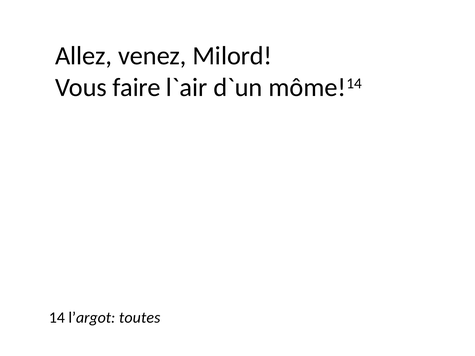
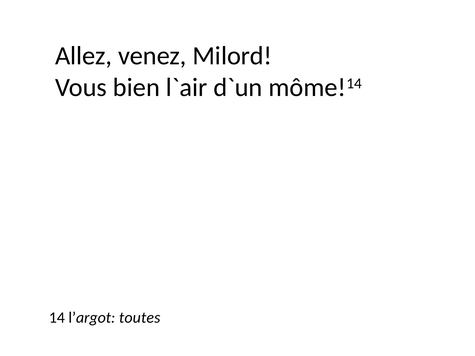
faire: faire -> bien
